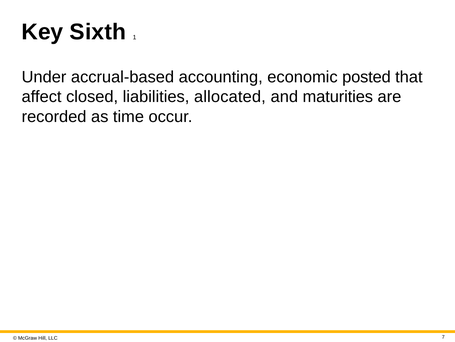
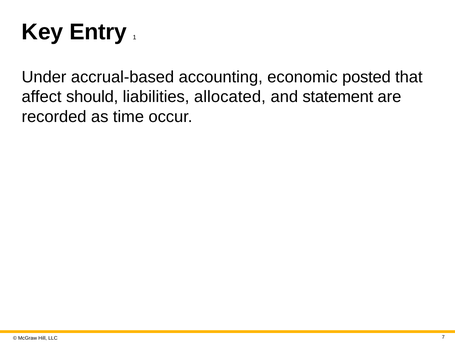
Sixth: Sixth -> Entry
closed: closed -> should
maturities: maturities -> statement
